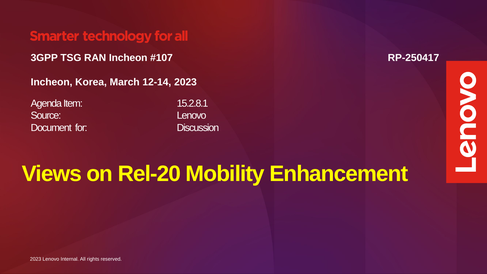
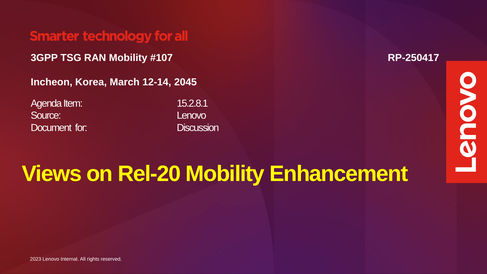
RAN Incheon: Incheon -> Mobility
12-14 2023: 2023 -> 2045
